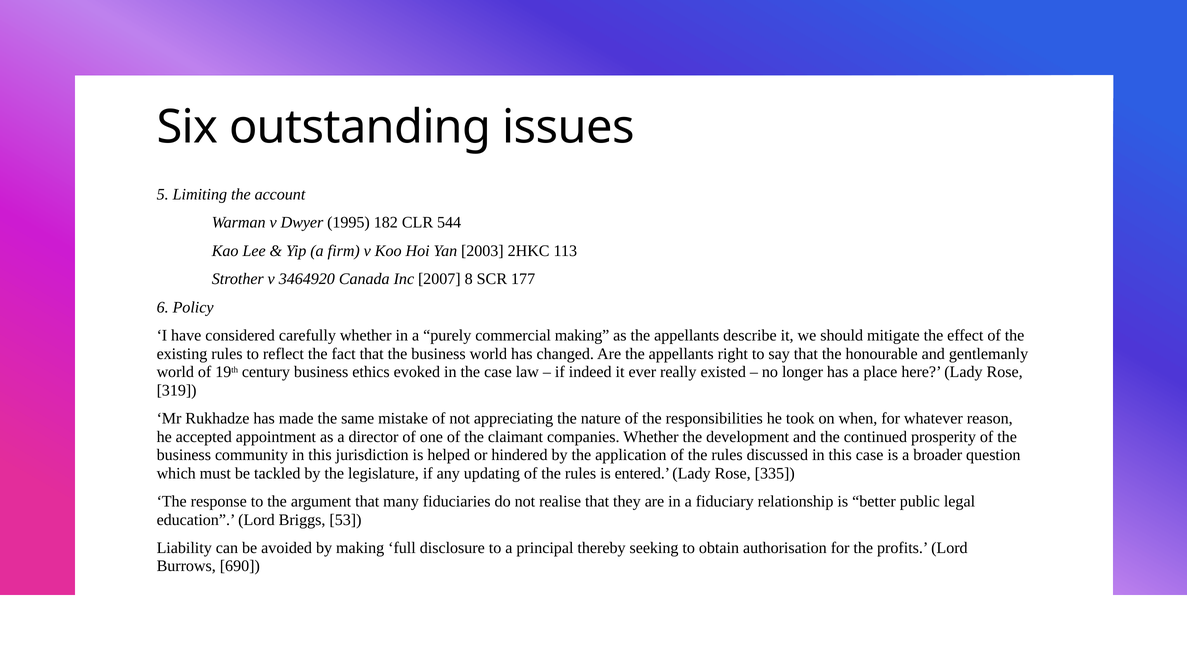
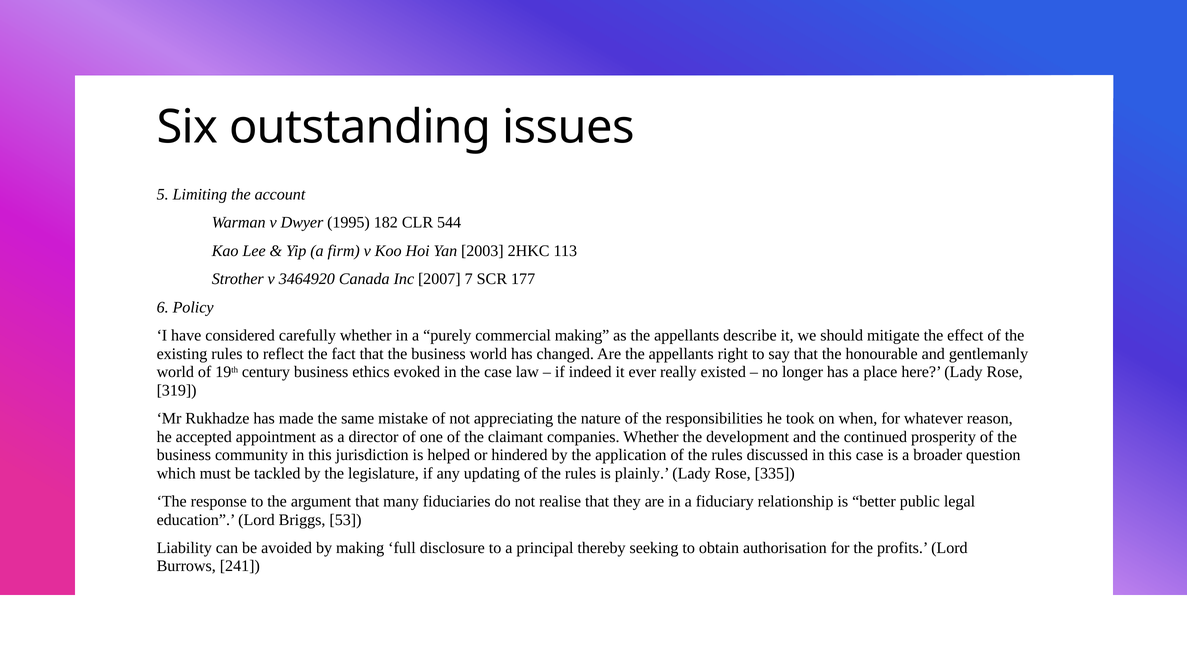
8: 8 -> 7
entered: entered -> plainly
690: 690 -> 241
